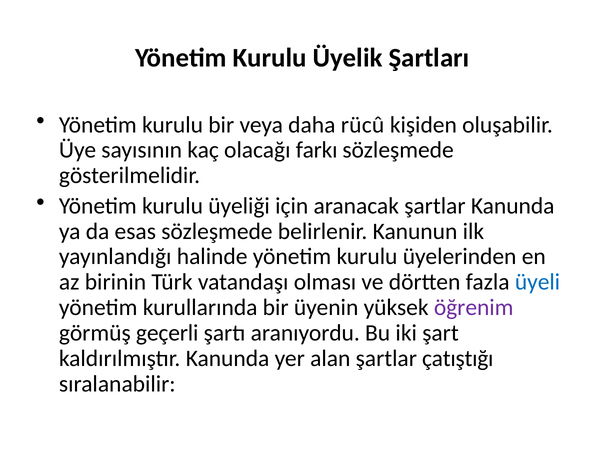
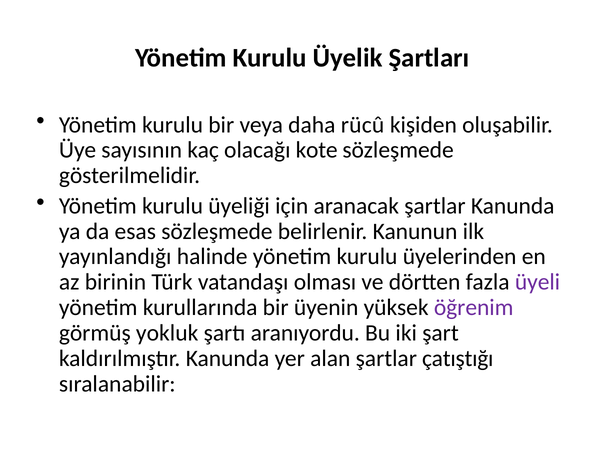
farkı: farkı -> kote
üyeli colour: blue -> purple
geçerli: geçerli -> yokluk
